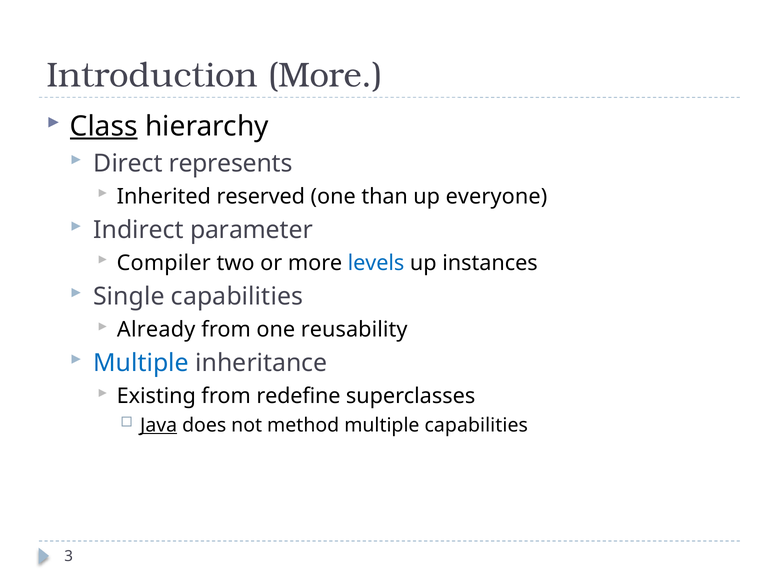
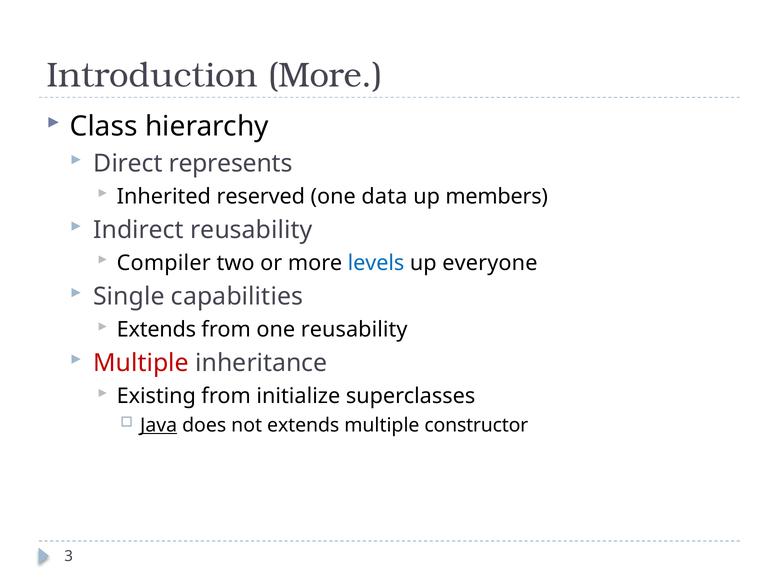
Class underline: present -> none
than: than -> data
everyone: everyone -> members
Indirect parameter: parameter -> reusability
instances: instances -> everyone
Already at (156, 330): Already -> Extends
Multiple at (141, 363) colour: blue -> red
redefine: redefine -> initialize
not method: method -> extends
multiple capabilities: capabilities -> constructor
